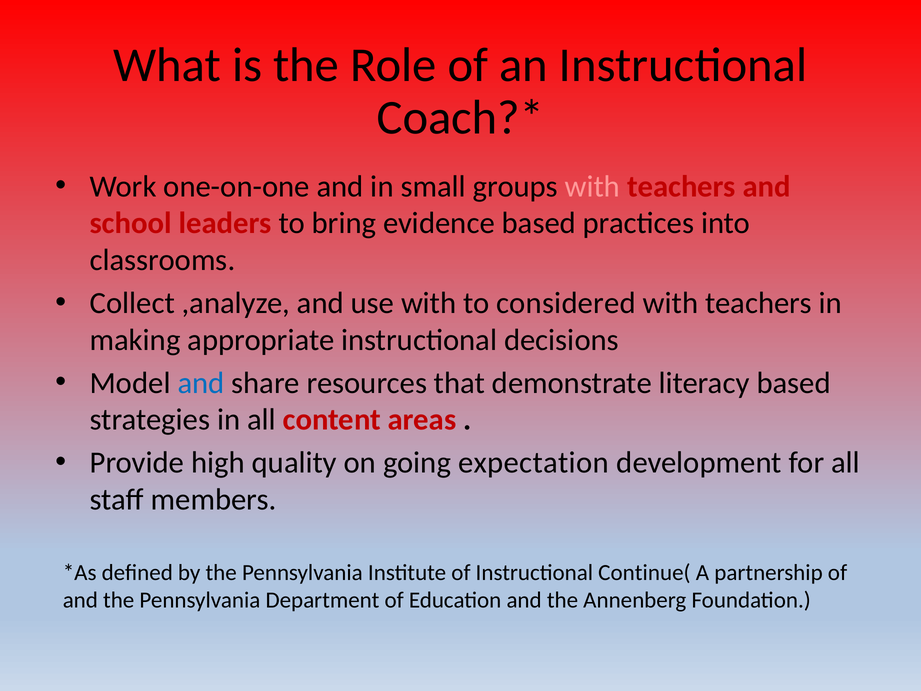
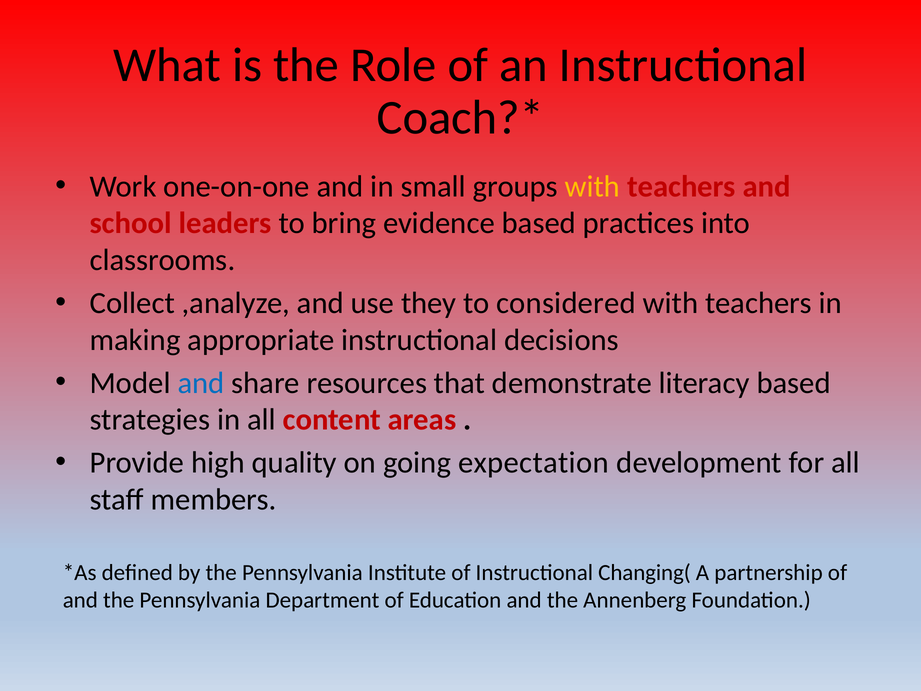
with at (592, 186) colour: pink -> yellow
use with: with -> they
Continue(: Continue( -> Changing(
